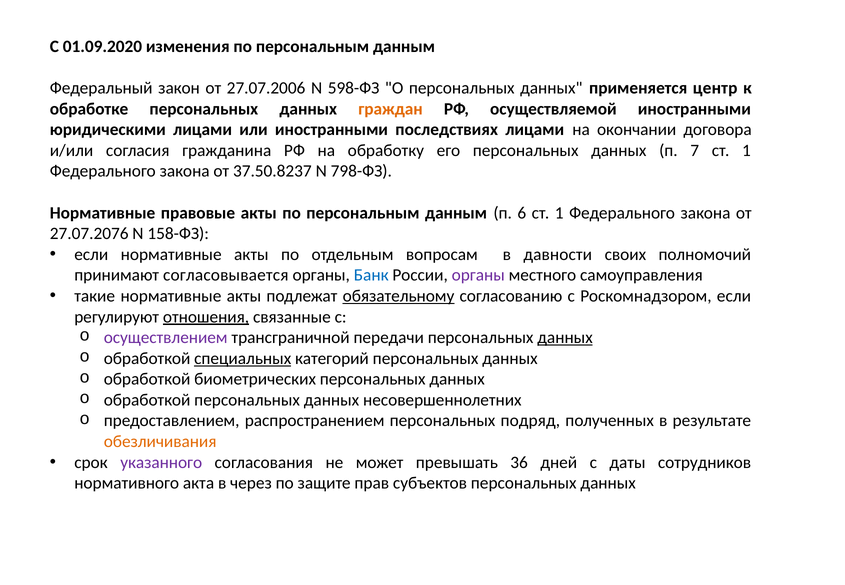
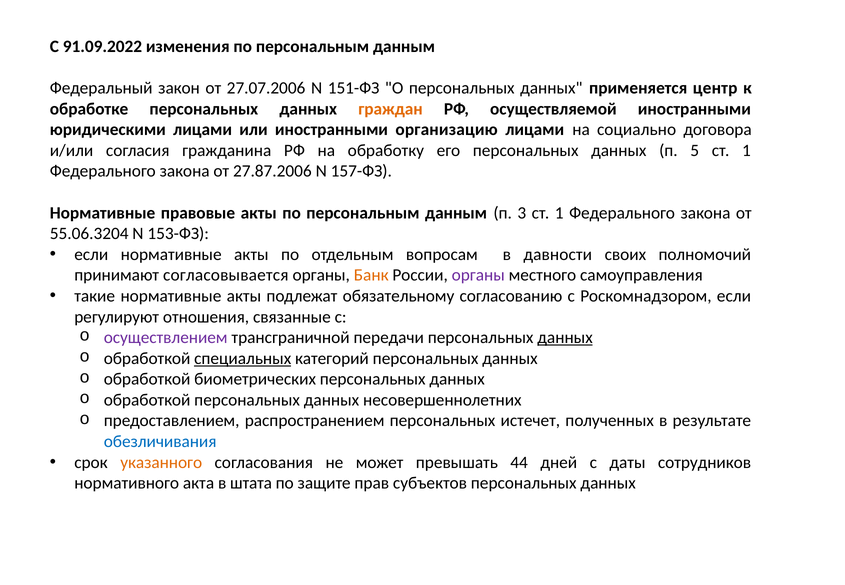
01.09.2020: 01.09.2020 -> 91.09.2022
598-ФЗ: 598-ФЗ -> 151-ФЗ
последствиях: последствиях -> организацию
окончании: окончании -> социально
7: 7 -> 5
37.50.8237: 37.50.8237 -> 27.87.2006
798-ФЗ: 798-ФЗ -> 157-ФЗ
6: 6 -> 3
27.07.2076: 27.07.2076 -> 55.06.3204
158-ФЗ: 158-ФЗ -> 153-ФЗ
Банк colour: blue -> orange
обязательному underline: present -> none
отношения underline: present -> none
подряд: подряд -> истечет
обезличивания colour: orange -> blue
указанного colour: purple -> orange
36: 36 -> 44
через: через -> штата
